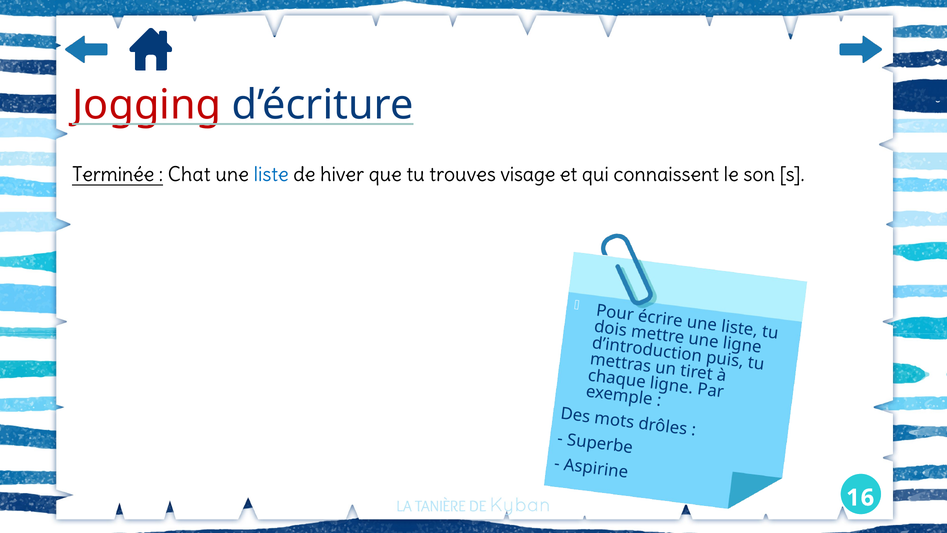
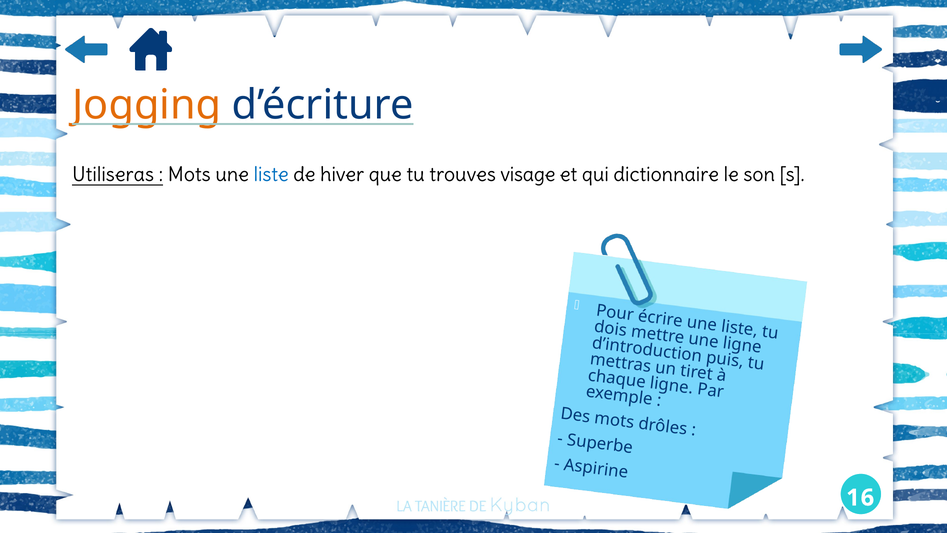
Jogging colour: red -> orange
Terminée: Terminée -> Utiliseras
Chat at (189, 175): Chat -> Mots
connaissent: connaissent -> dictionnaire
